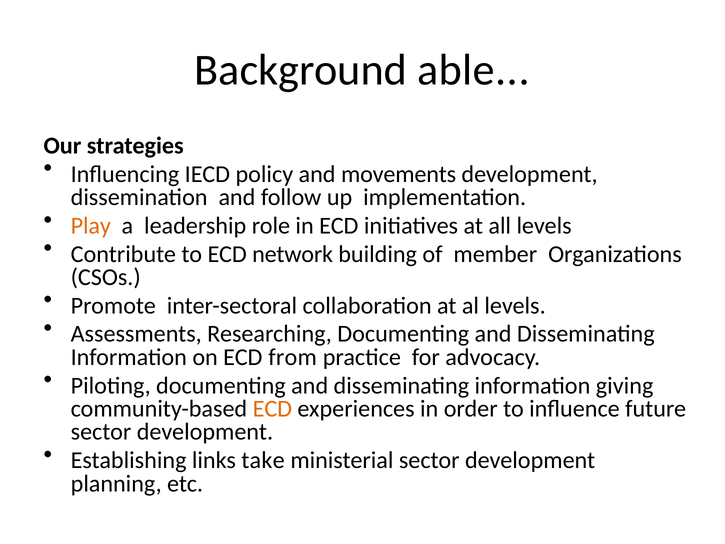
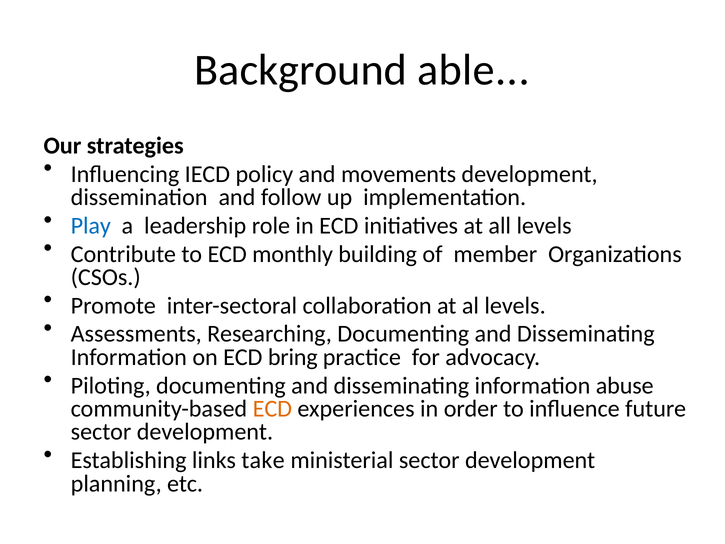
Play colour: orange -> blue
network: network -> monthly
from: from -> bring
giving: giving -> abuse
